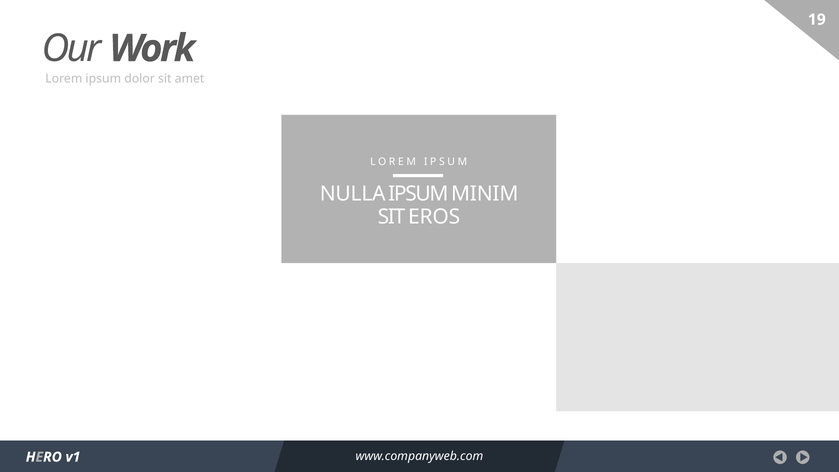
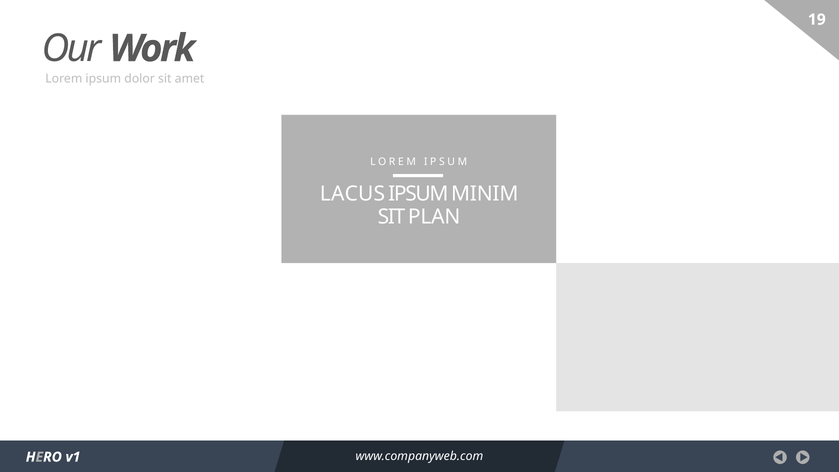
NULLA: NULLA -> LACUS
EROS: EROS -> PLAN
